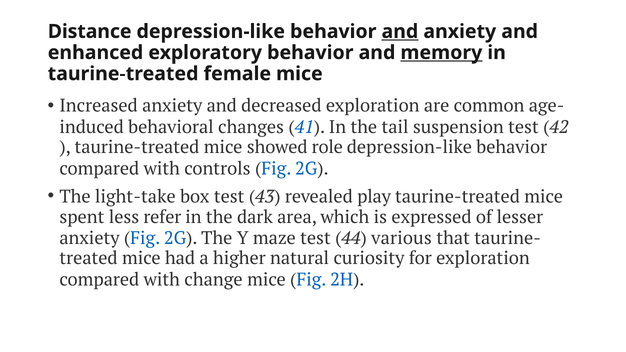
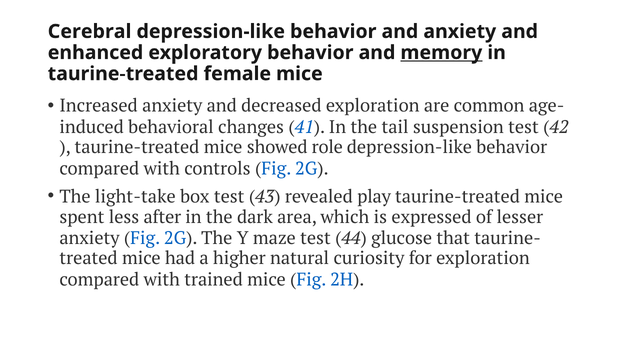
Distance: Distance -> Cerebral
and at (400, 32) underline: present -> none
refer: refer -> after
various: various -> glucose
change: change -> trained
